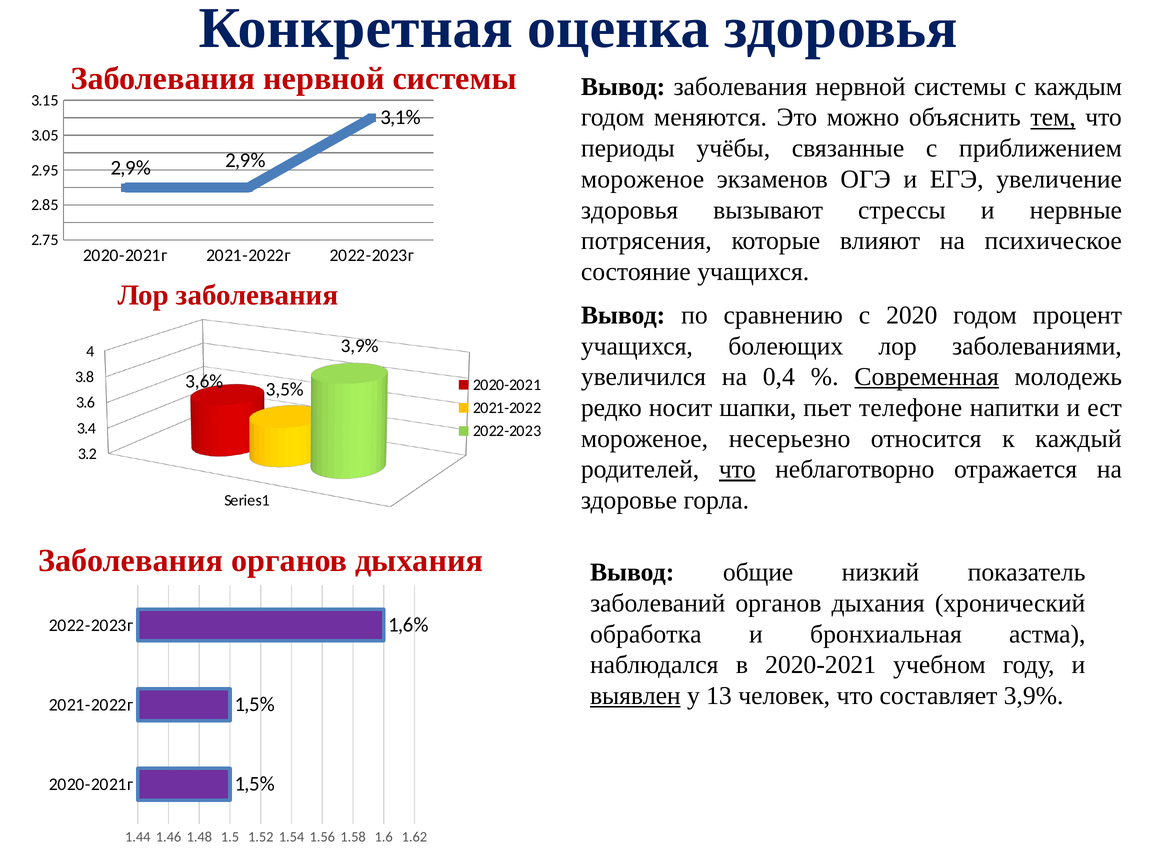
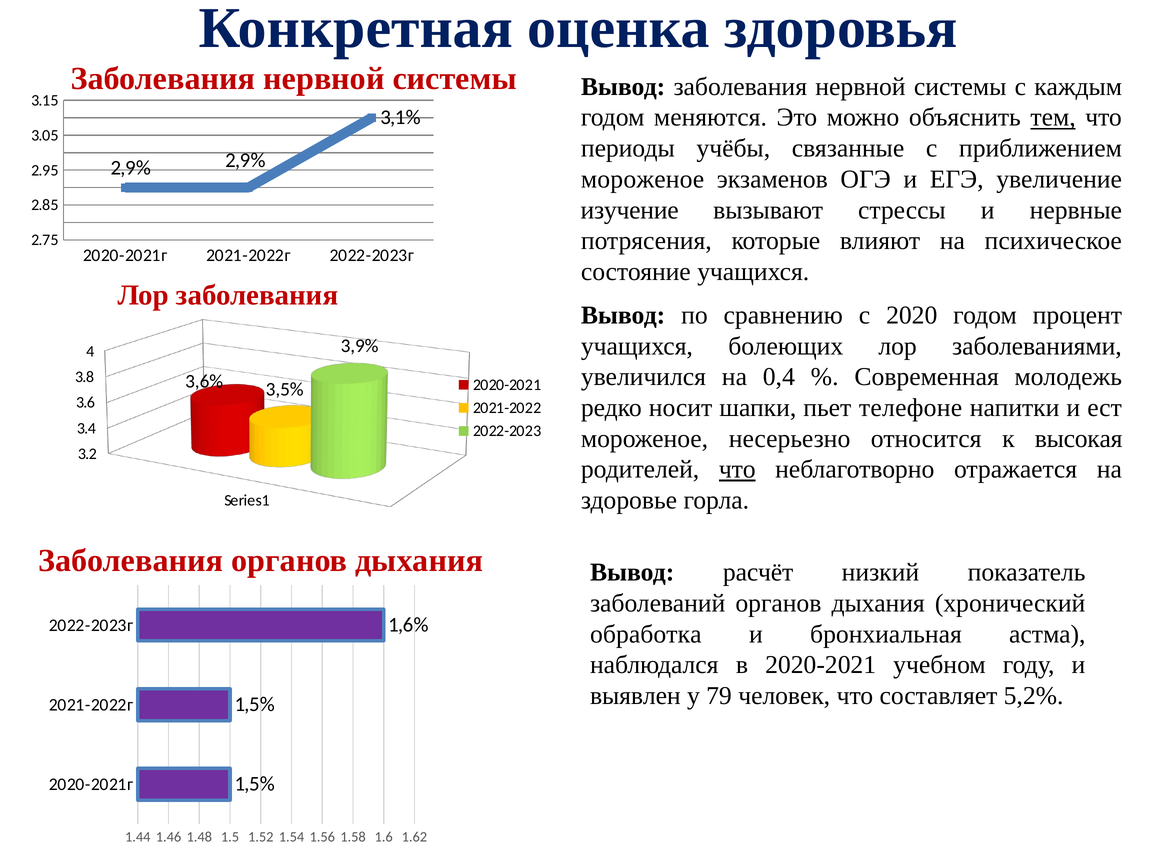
здоровья at (630, 210): здоровья -> изучение
Современная underline: present -> none
каждый: каждый -> высокая
общие: общие -> расчёт
выявлен underline: present -> none
13: 13 -> 79
составляет 3,9%: 3,9% -> 5,2%
